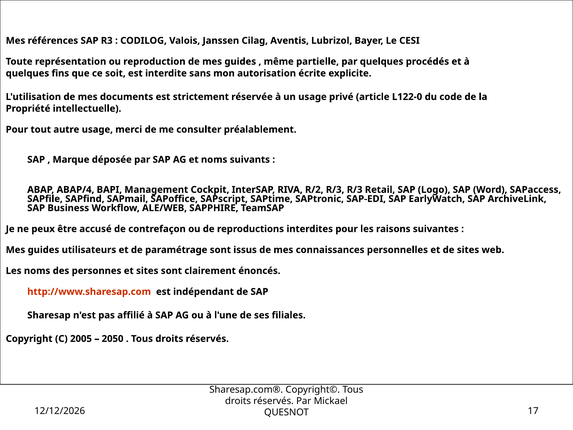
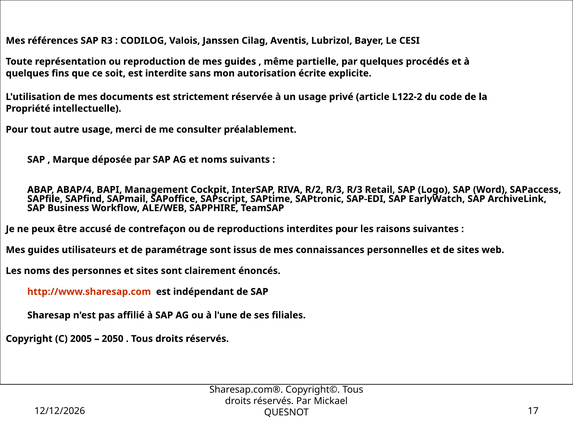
L122-0: L122-0 -> L122-2
